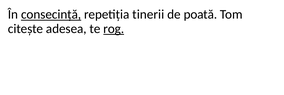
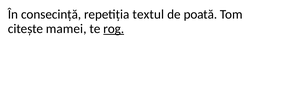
consecință underline: present -> none
tinerii: tinerii -> textul
adesea: adesea -> mamei
